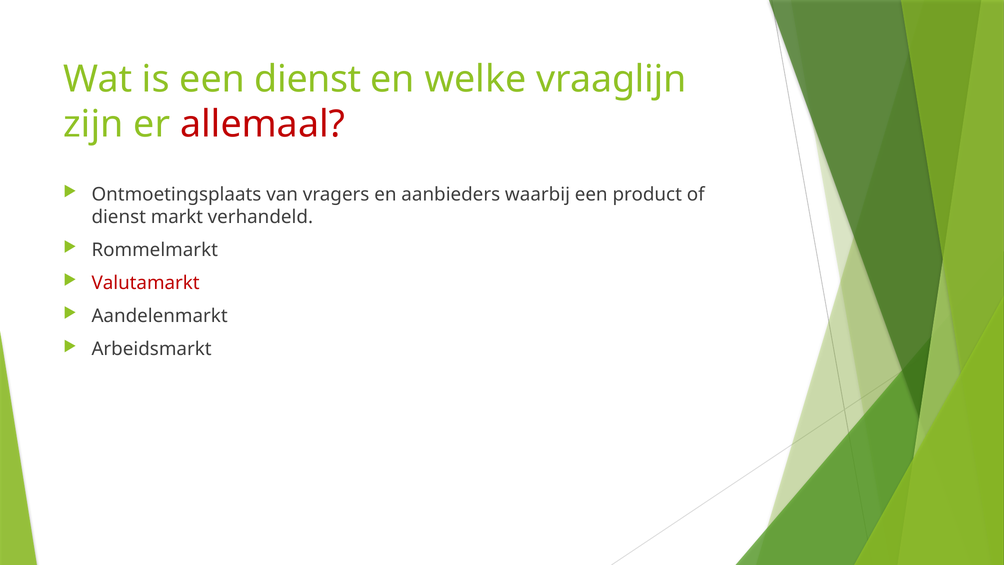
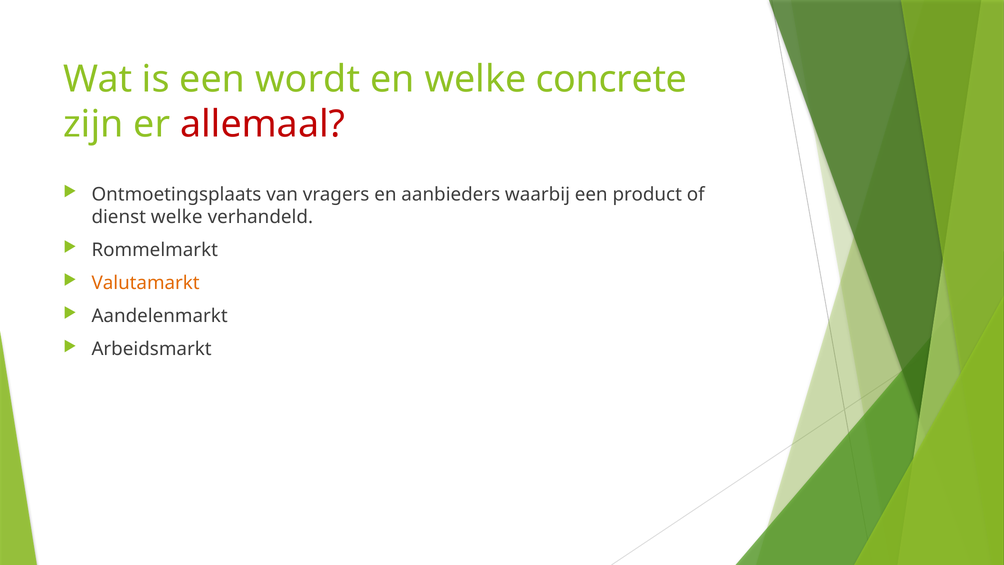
een dienst: dienst -> wordt
vraaglijn: vraaglijn -> concrete
dienst markt: markt -> welke
Valutamarkt colour: red -> orange
